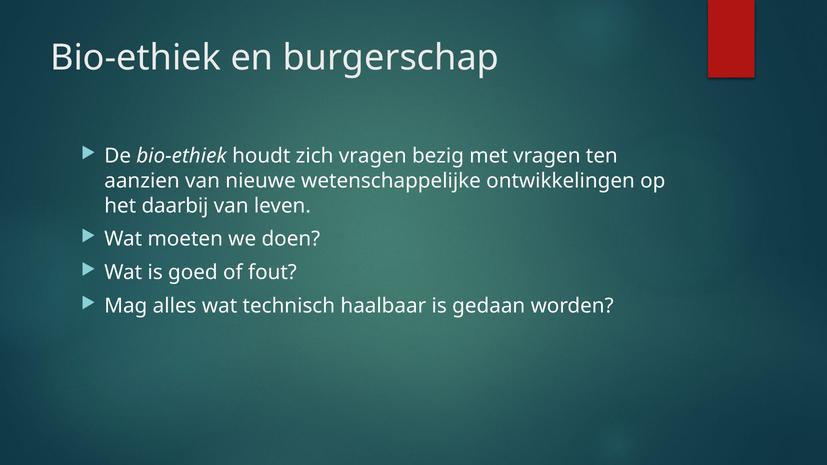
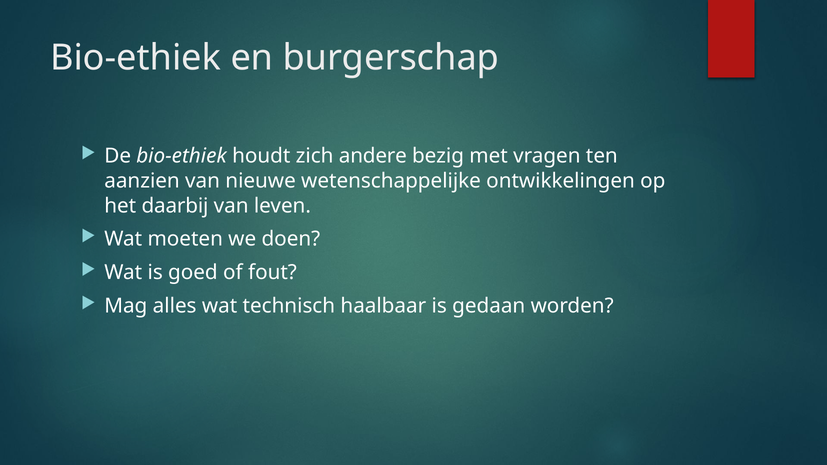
zich vragen: vragen -> andere
